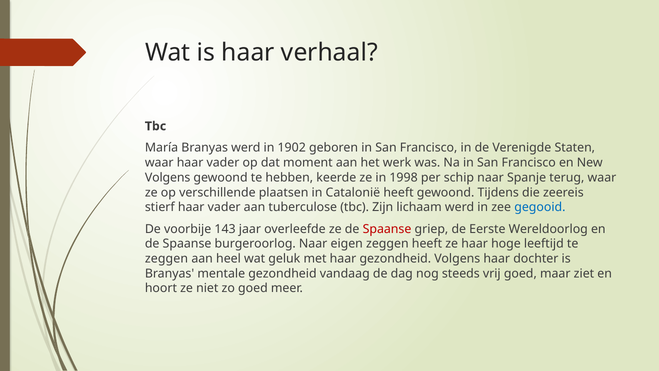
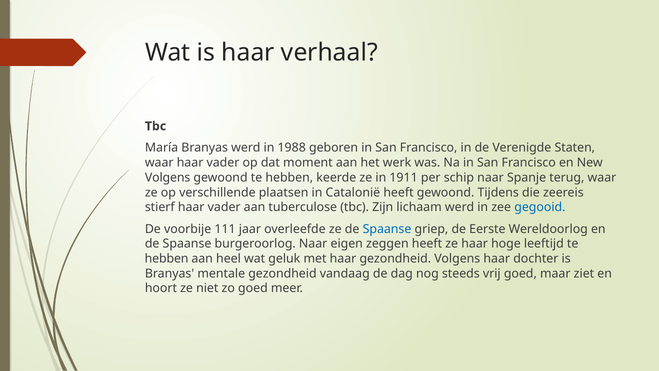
1902: 1902 -> 1988
1998: 1998 -> 1911
143: 143 -> 111
Spaanse at (387, 229) colour: red -> blue
zeggen at (166, 258): zeggen -> hebben
